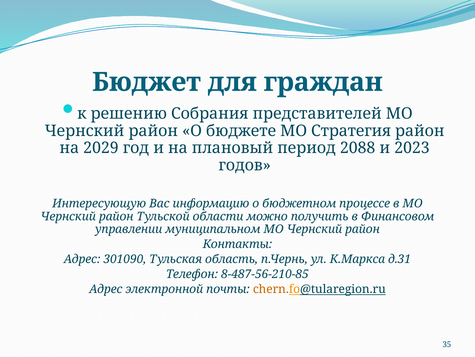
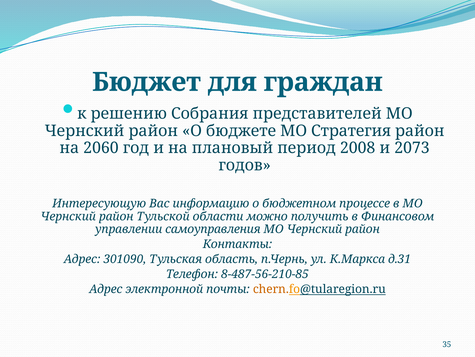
2029: 2029 -> 2060
2088: 2088 -> 2008
2023: 2023 -> 2073
муниципальном: муниципальном -> самоуправления
